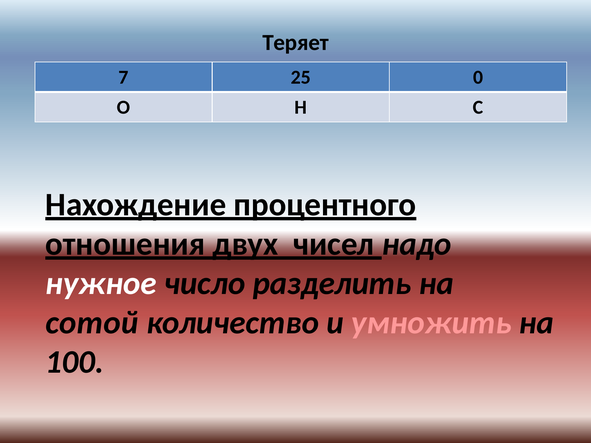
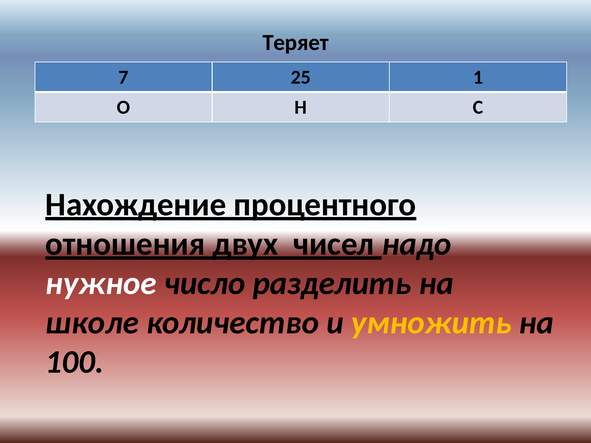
0: 0 -> 1
сотой: сотой -> школе
умножить colour: pink -> yellow
